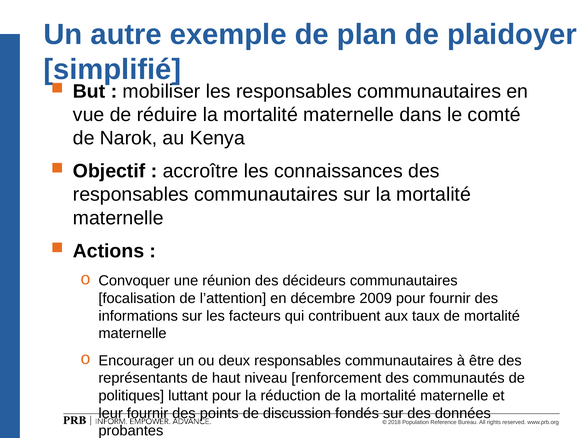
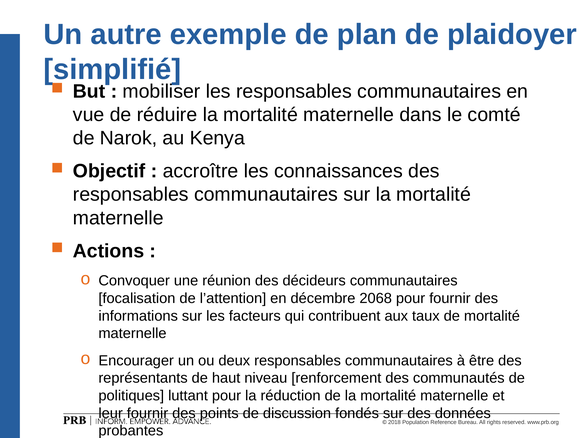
2009: 2009 -> 2068
